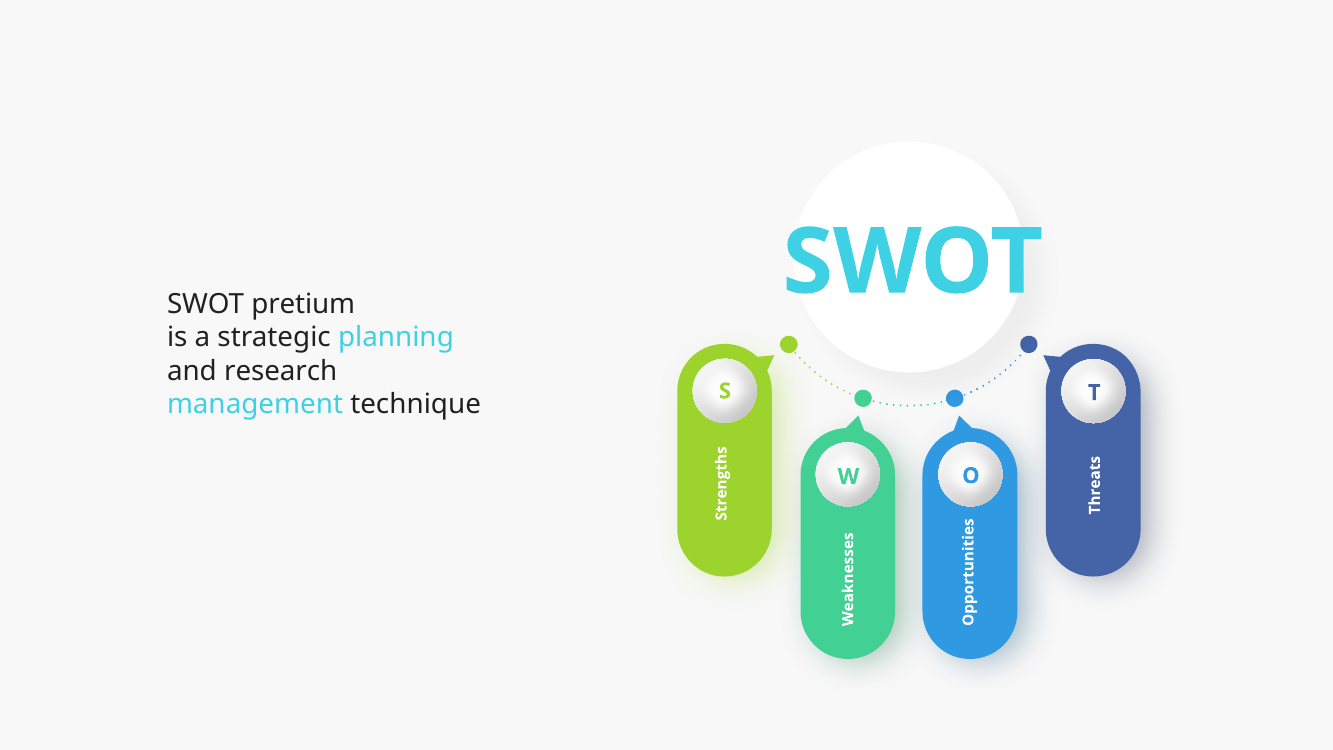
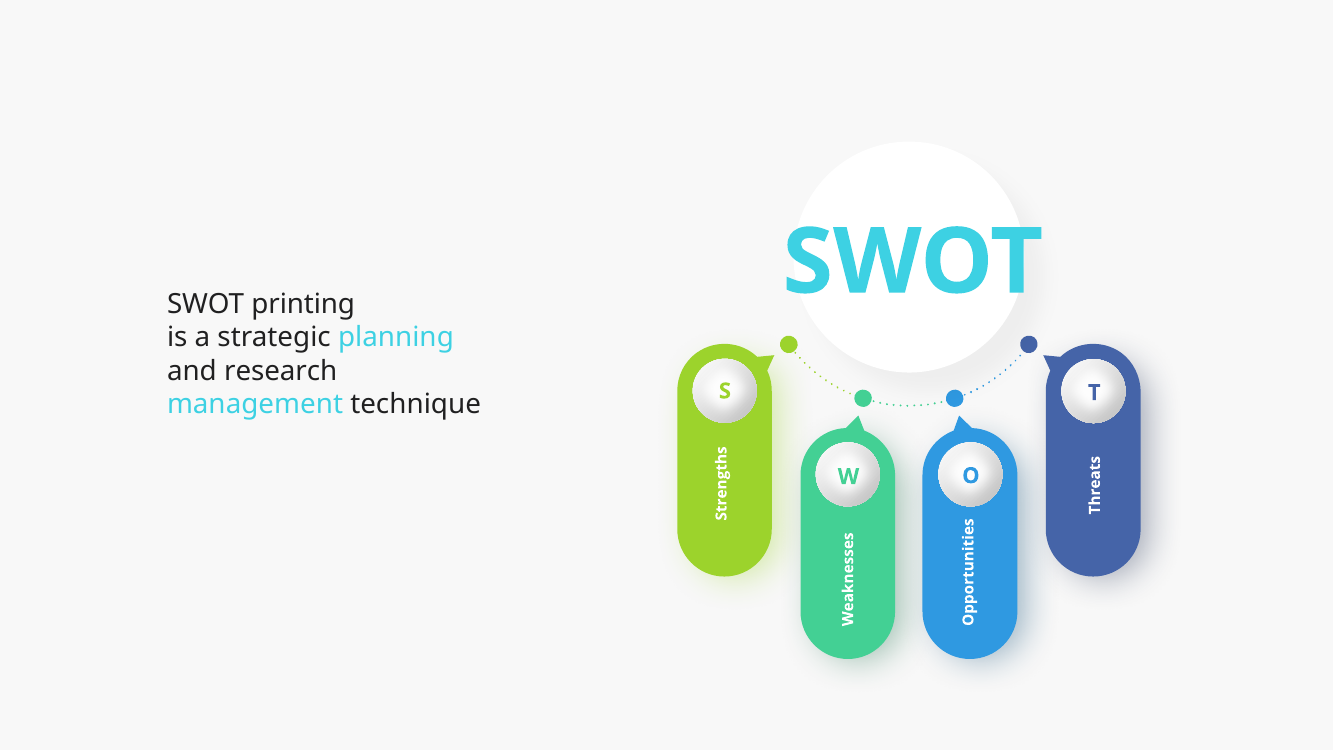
pretium: pretium -> printing
